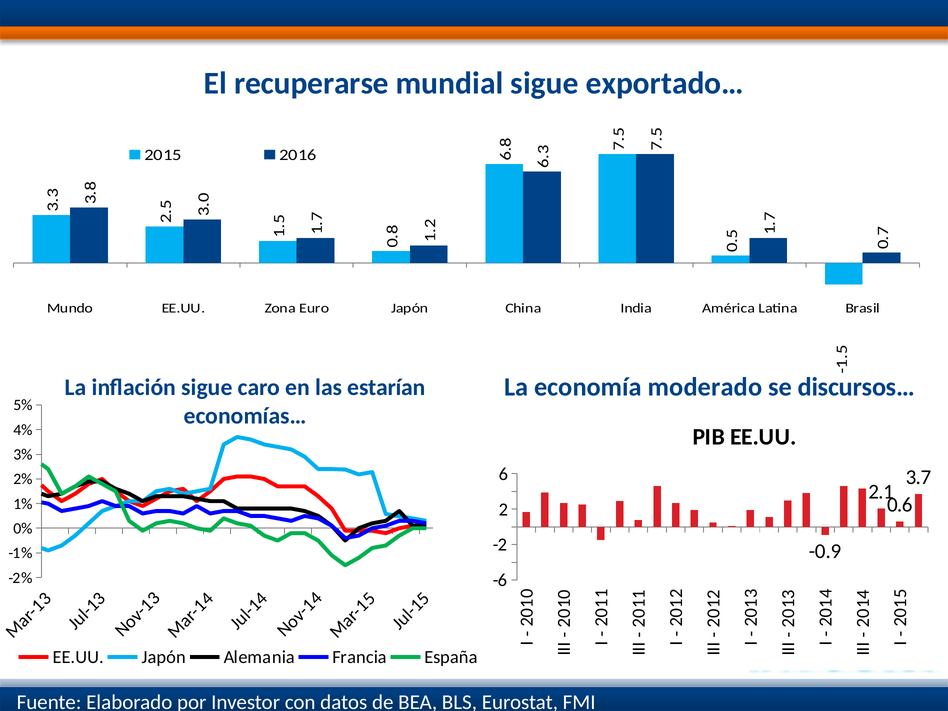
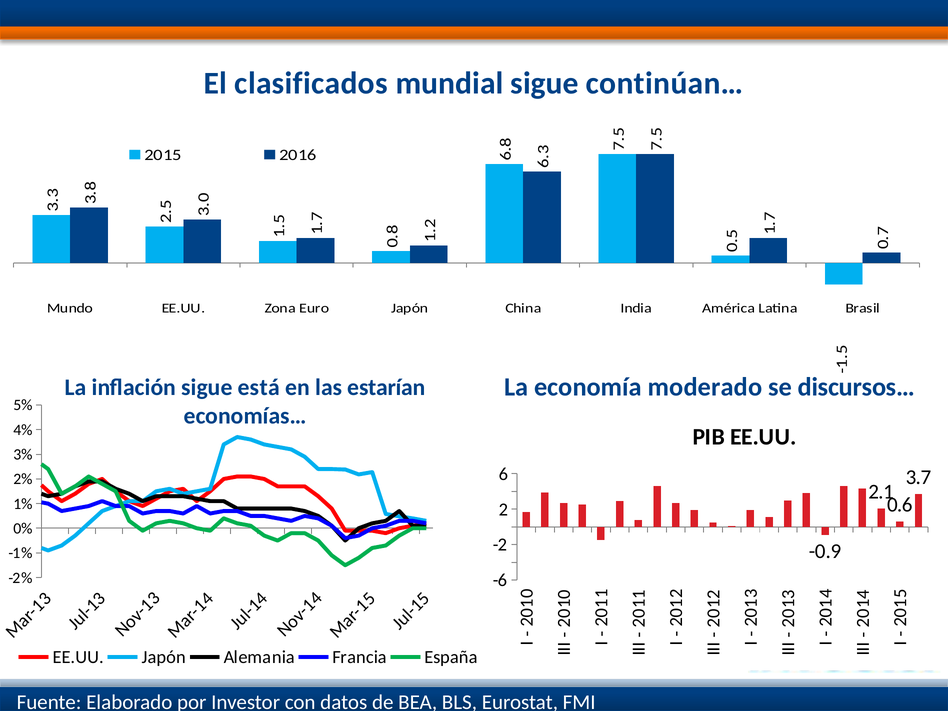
recuperarse: recuperarse -> clasificados
exportado…: exportado… -> continúan…
caro: caro -> está
